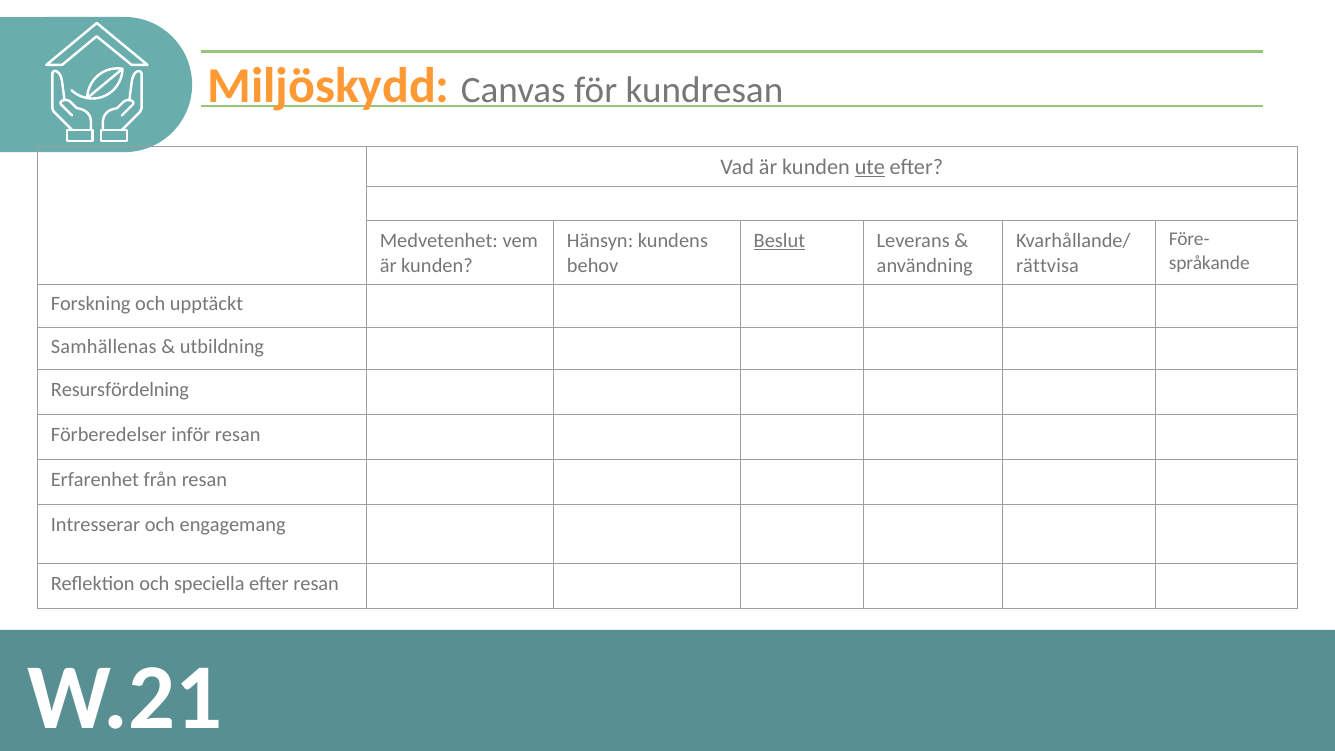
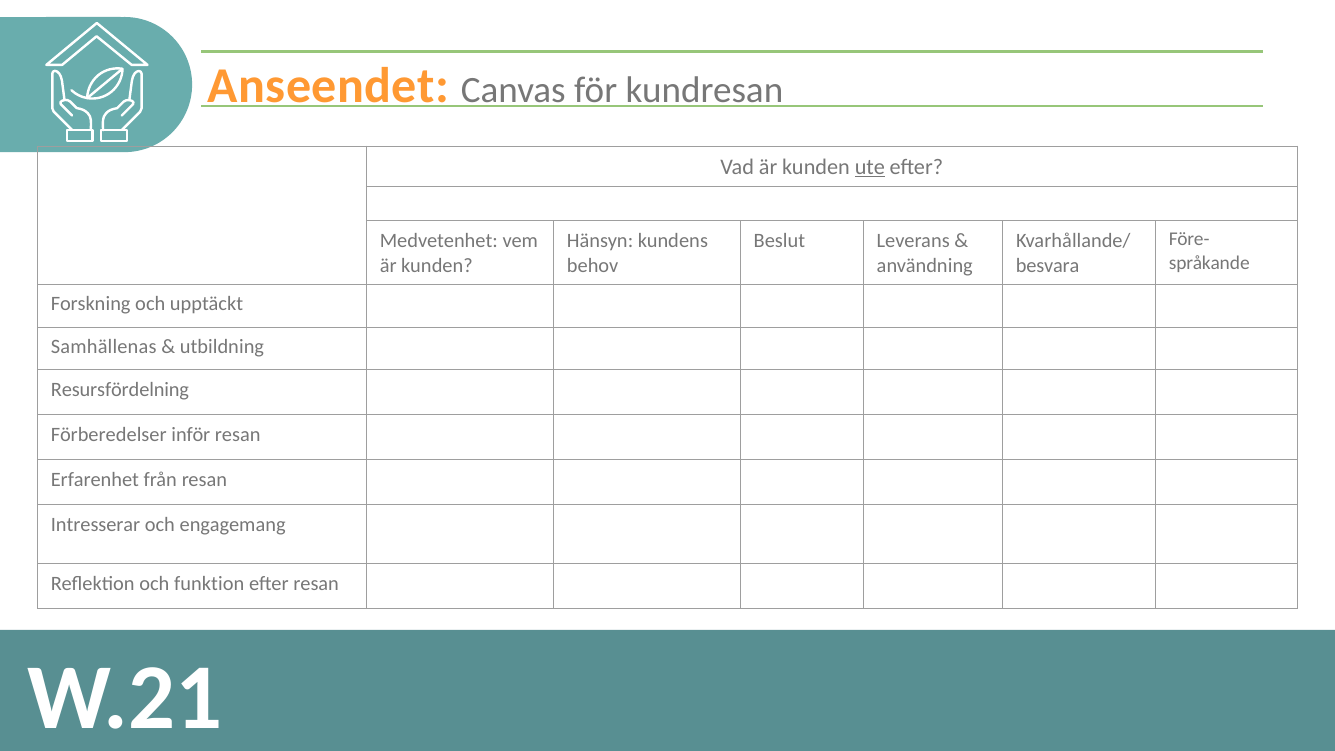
Miljöskydd: Miljöskydd -> Anseendet
Beslut underline: present -> none
rättvisa: rättvisa -> besvara
speciella: speciella -> funktion
